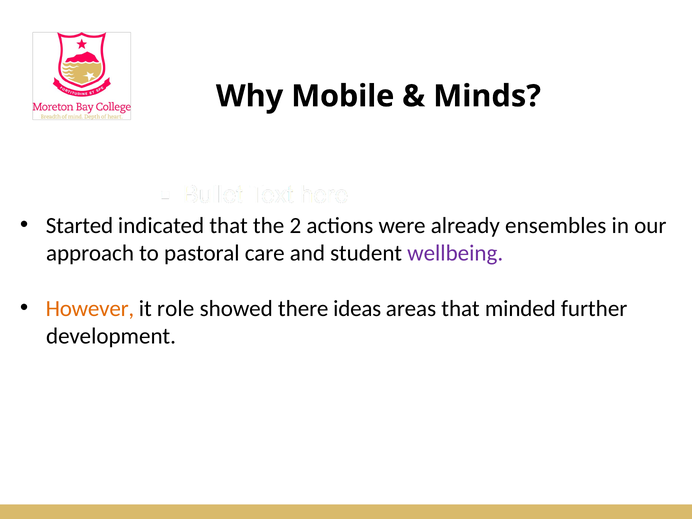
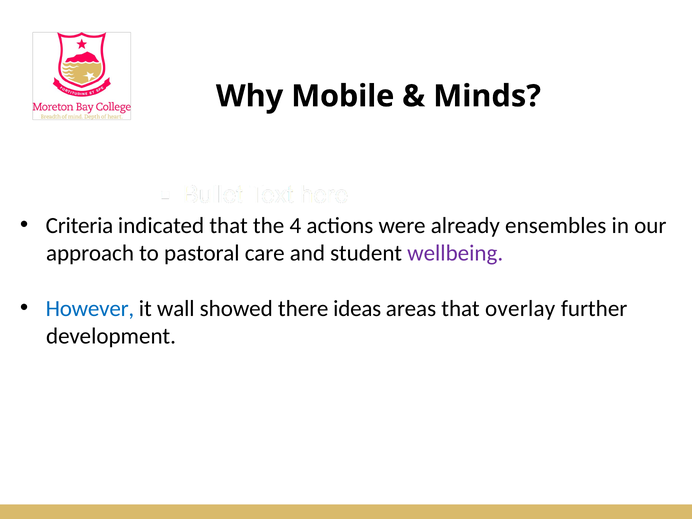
Started: Started -> Criteria
2: 2 -> 4
However colour: orange -> blue
role: role -> wall
minded: minded -> overlay
